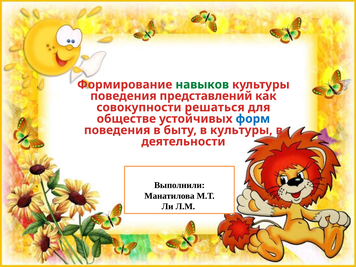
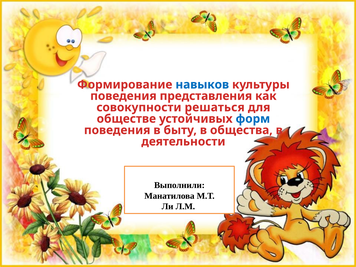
навыков colour: green -> blue
представлений: представлений -> представления
в культуры: культуры -> общества
